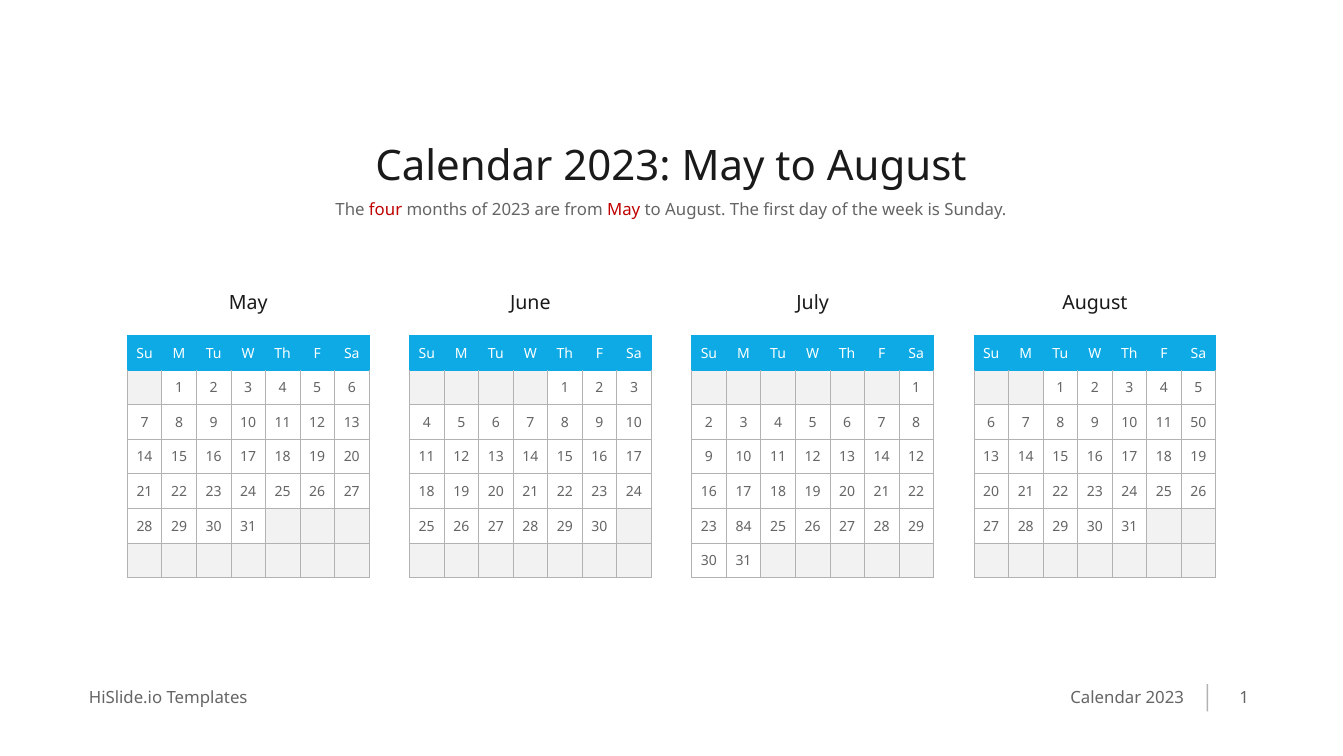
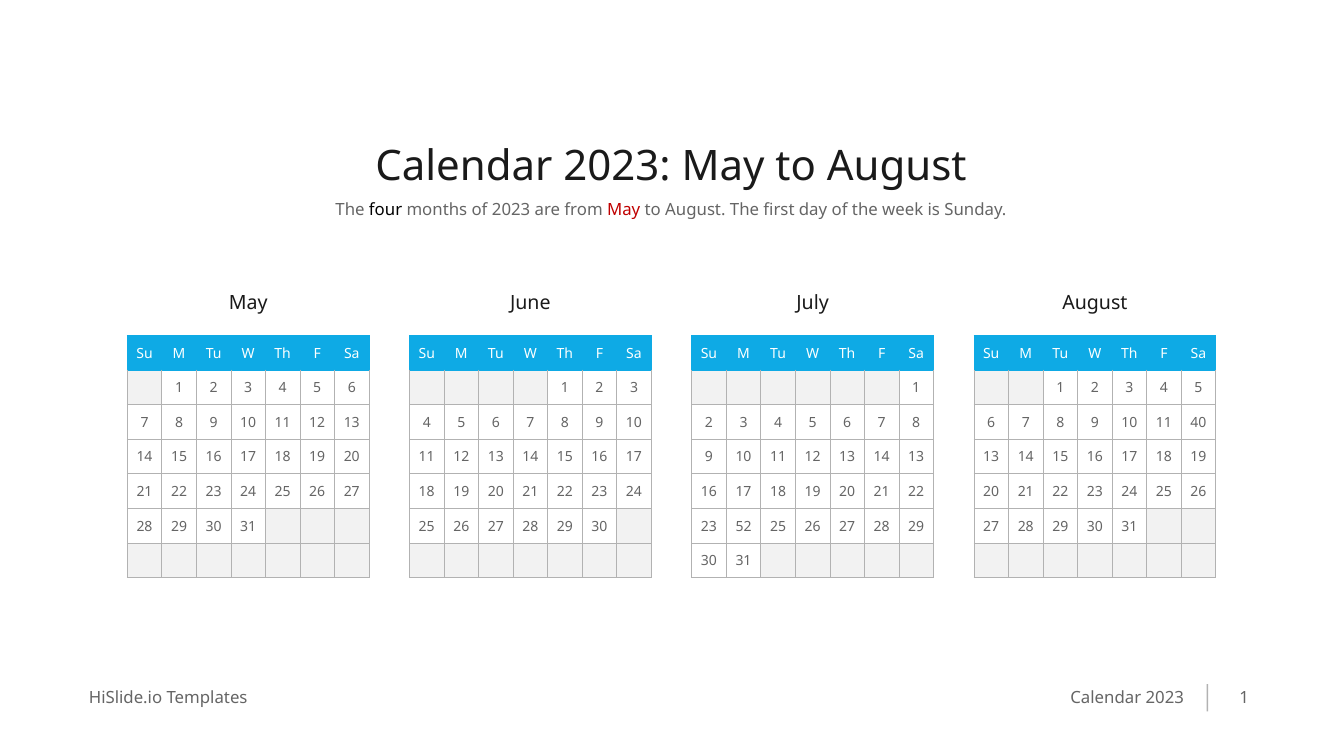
four colour: red -> black
50: 50 -> 40
14 12: 12 -> 13
84: 84 -> 52
